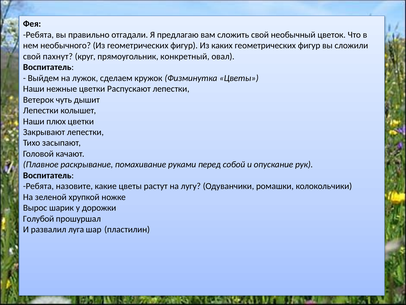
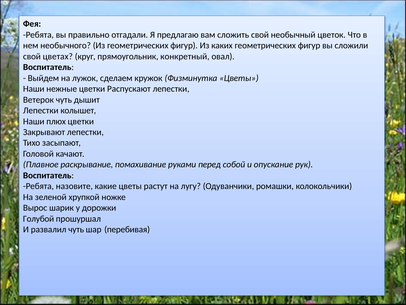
пахнут: пахнут -> цветах
развалил луга: луга -> чуть
пластилин: пластилин -> перебивая
